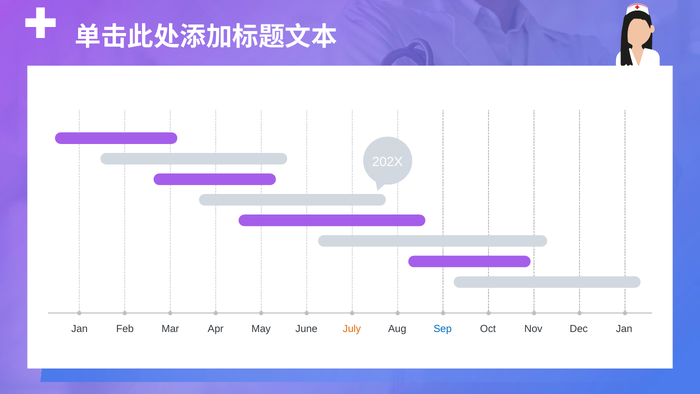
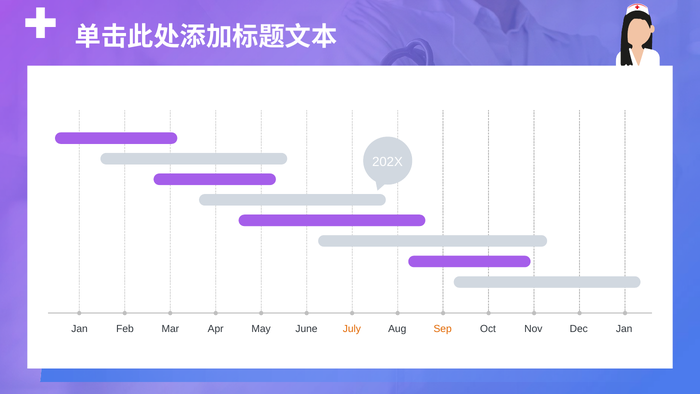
Sep colour: blue -> orange
